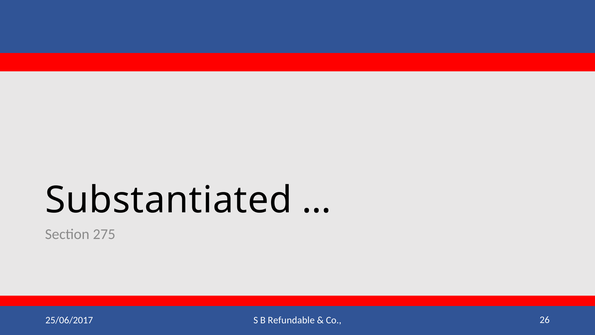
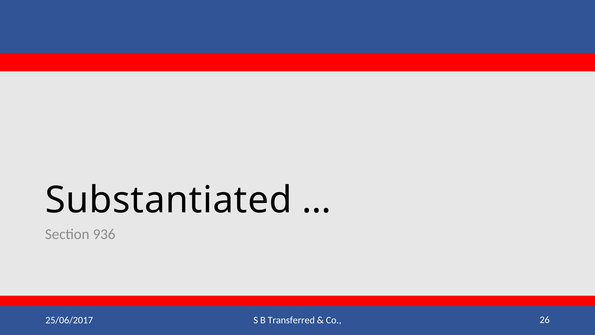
275: 275 -> 936
Refundable: Refundable -> Transferred
